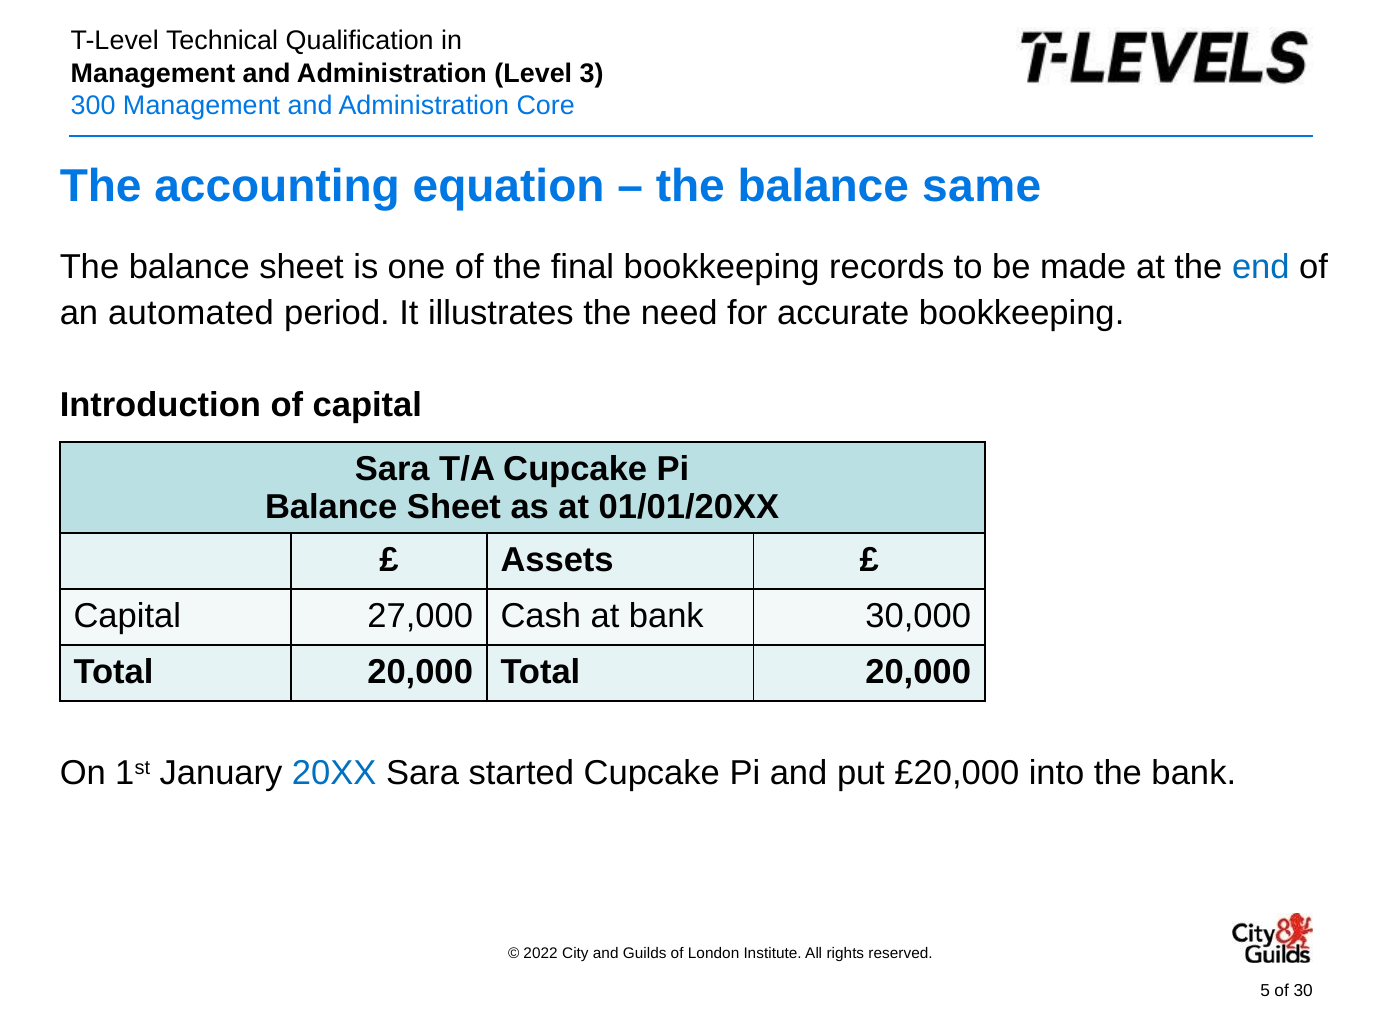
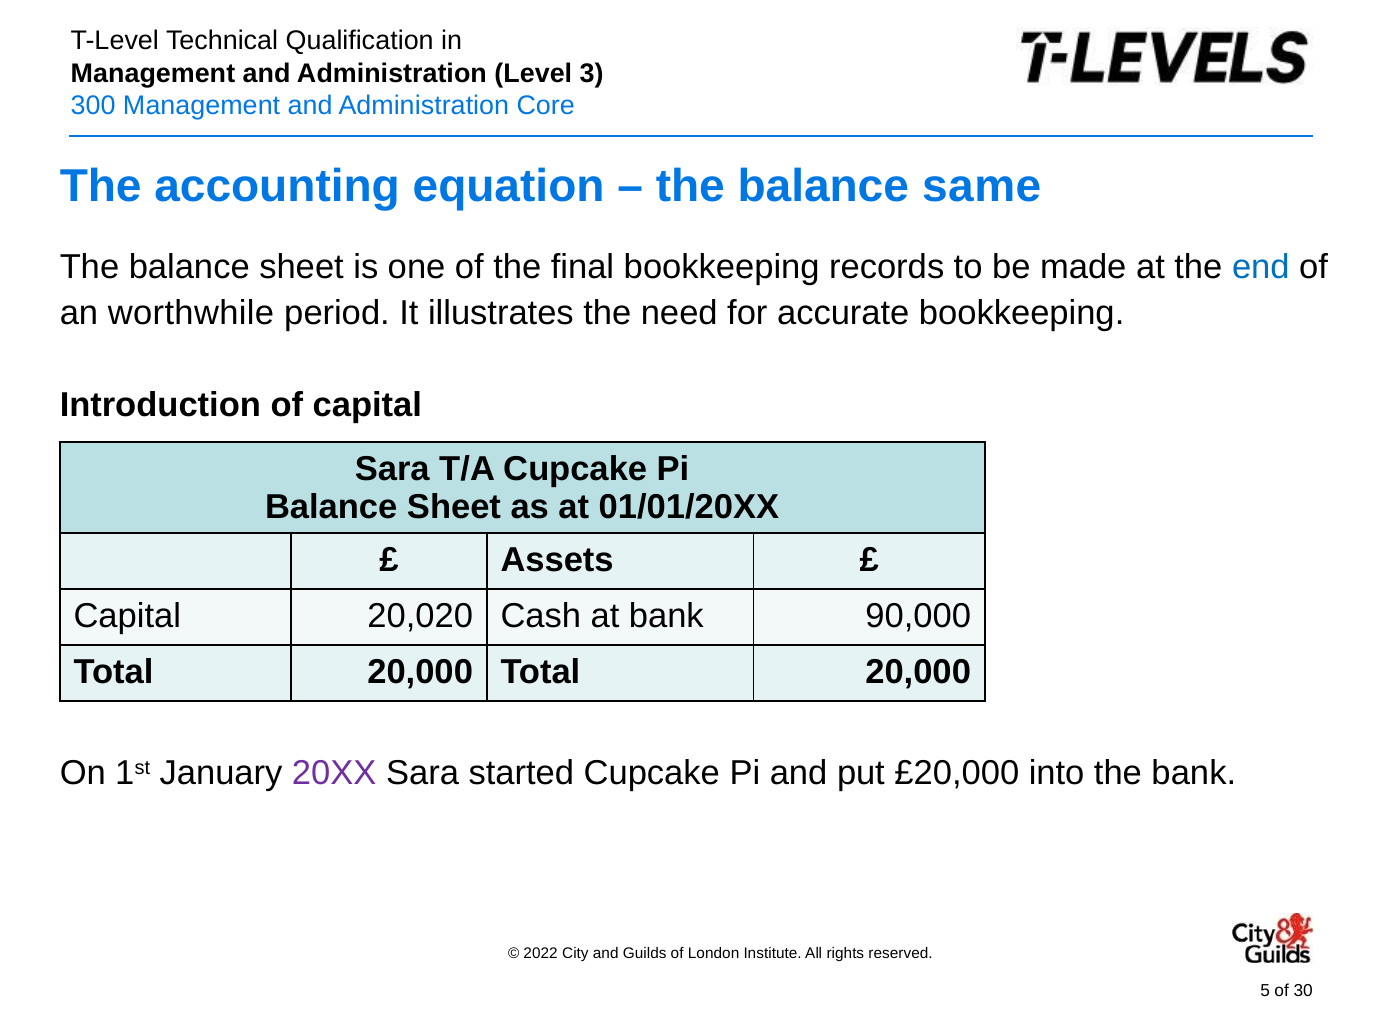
automated: automated -> worthwhile
27,000: 27,000 -> 20,020
30,000: 30,000 -> 90,000
20XX colour: blue -> purple
